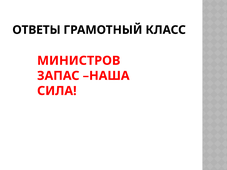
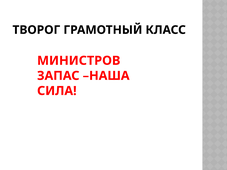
ОТВЕТЫ: ОТВЕТЫ -> ТВОРОГ
